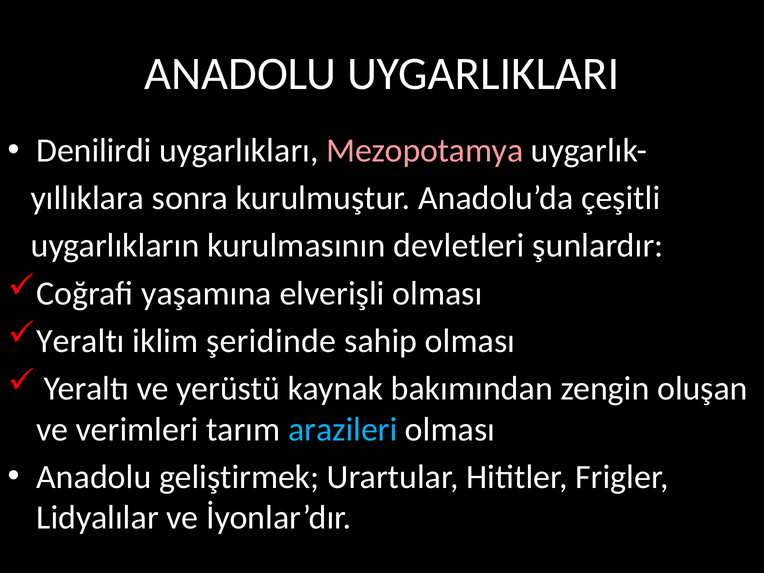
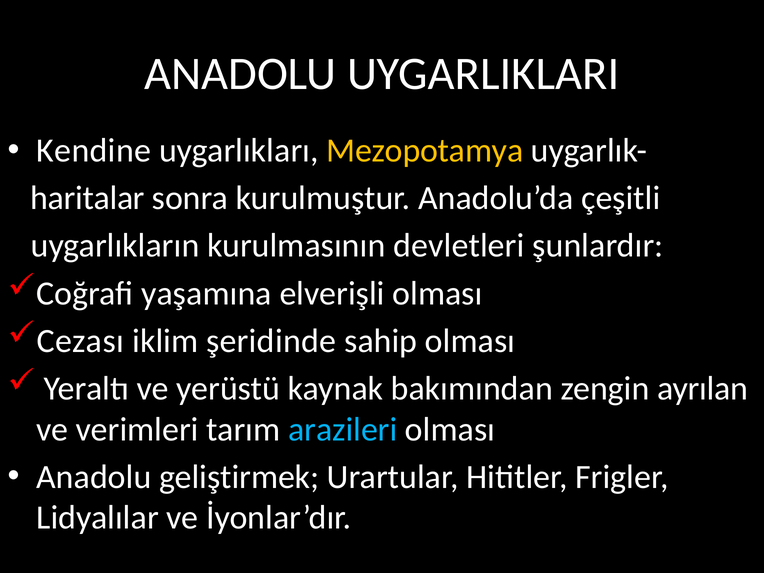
Denilirdi: Denilirdi -> Kendine
Mezopotamya colour: pink -> yellow
yıllıklara: yıllıklara -> haritalar
Yeraltı at (80, 341): Yeraltı -> Cezası
oluşan: oluşan -> ayrılan
